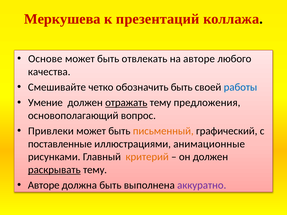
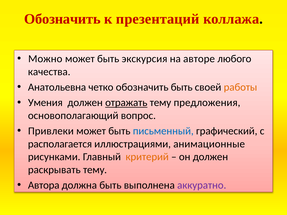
Меркушева at (62, 19): Меркушева -> Обозначить
Основе: Основе -> Можно
отвлекать: отвлекать -> экскурсия
Смешивайте: Смешивайте -> Анатольевна
работы colour: blue -> orange
Умение: Умение -> Умения
письменный colour: orange -> blue
поставленные: поставленные -> располагается
раскрывать underline: present -> none
Авторе at (44, 185): Авторе -> Автора
